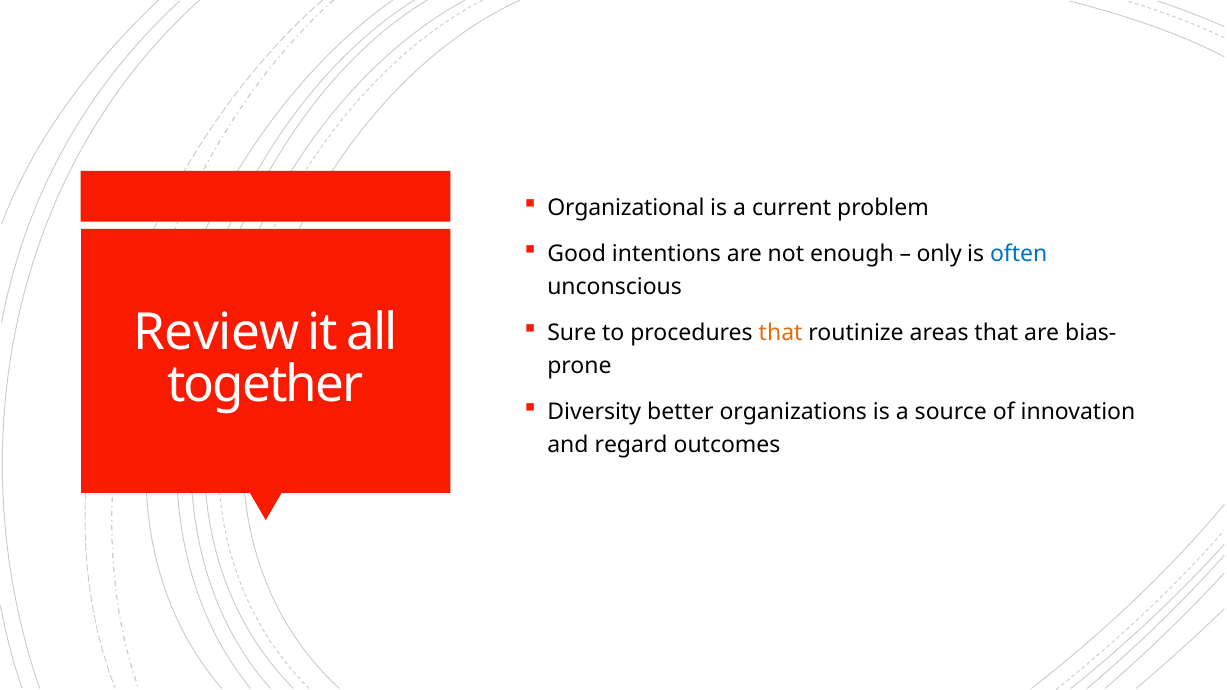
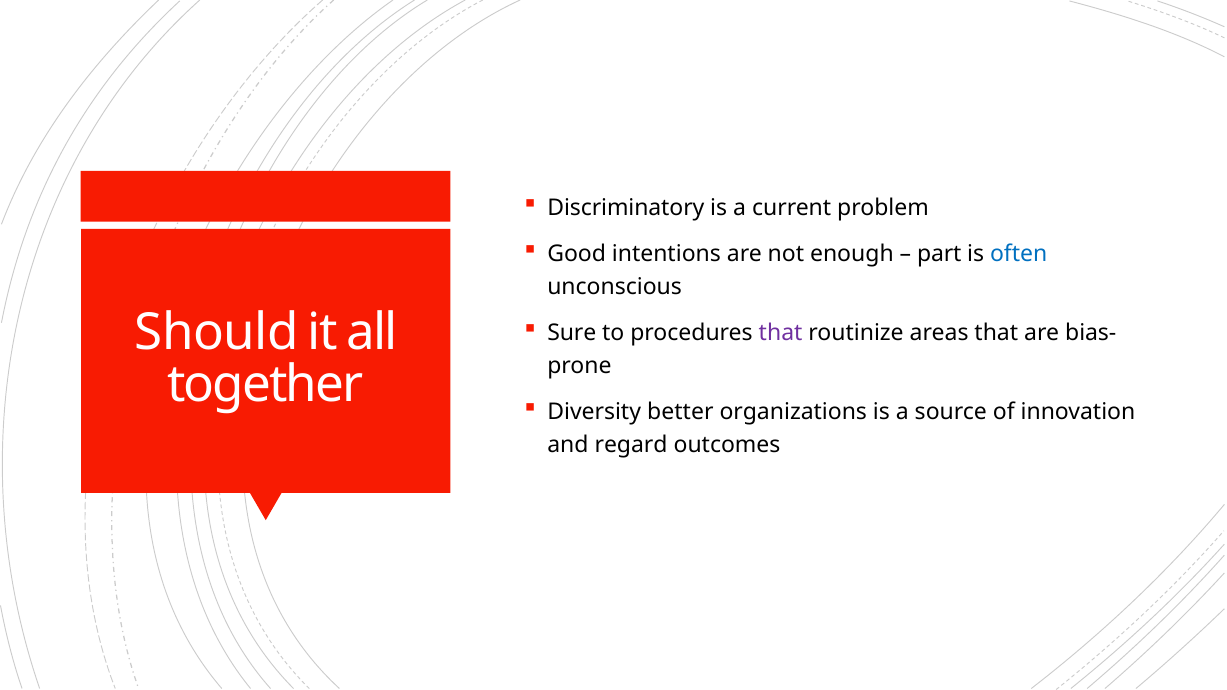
Organizational: Organizational -> Discriminatory
only: only -> part
Review: Review -> Should
that at (781, 333) colour: orange -> purple
